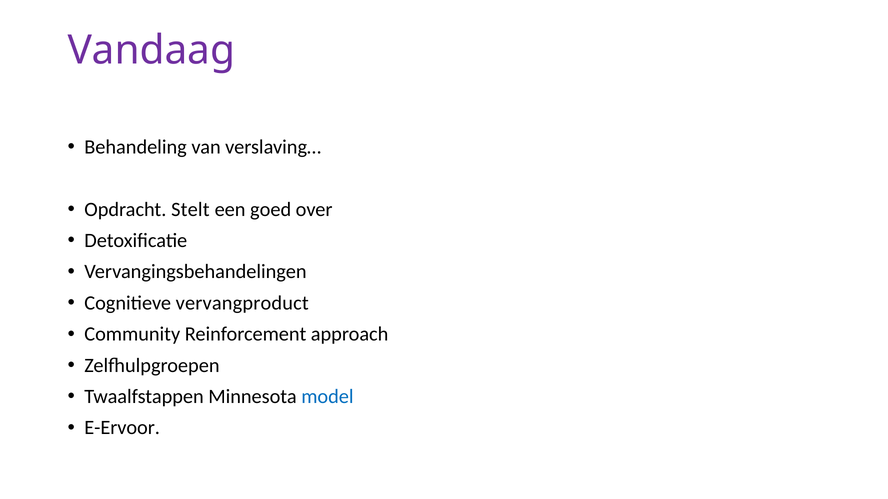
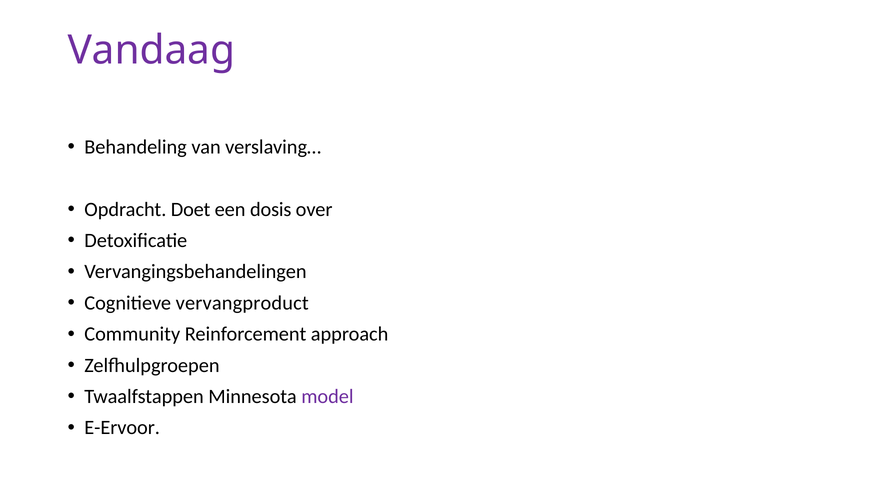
Stelt: Stelt -> Doet
goed: goed -> dosis
model colour: blue -> purple
